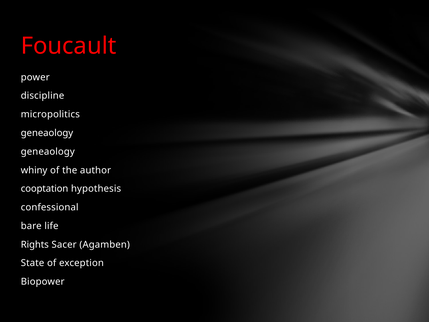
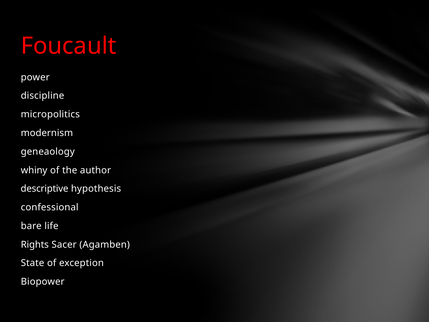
geneaology at (47, 133): geneaology -> modernism
cooptation: cooptation -> descriptive
